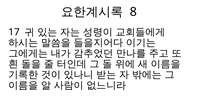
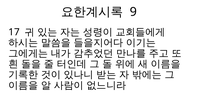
8: 8 -> 9
